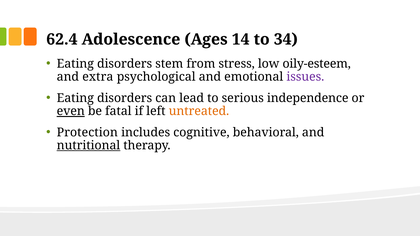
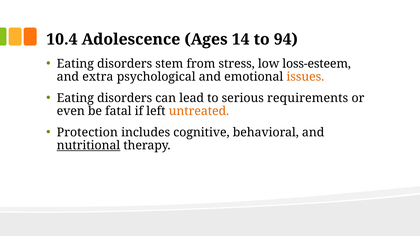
62.4: 62.4 -> 10.4
34: 34 -> 94
oily-esteem: oily-esteem -> loss-esteem
issues colour: purple -> orange
independence: independence -> requirements
even underline: present -> none
